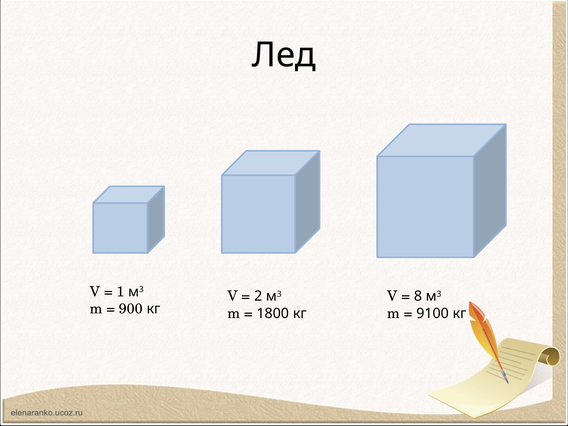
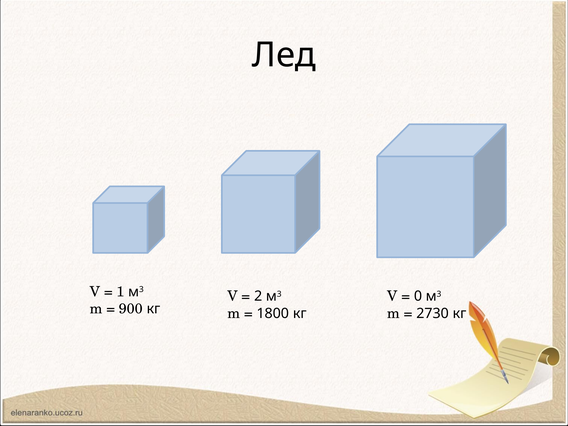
8: 8 -> 0
9100: 9100 -> 2730
